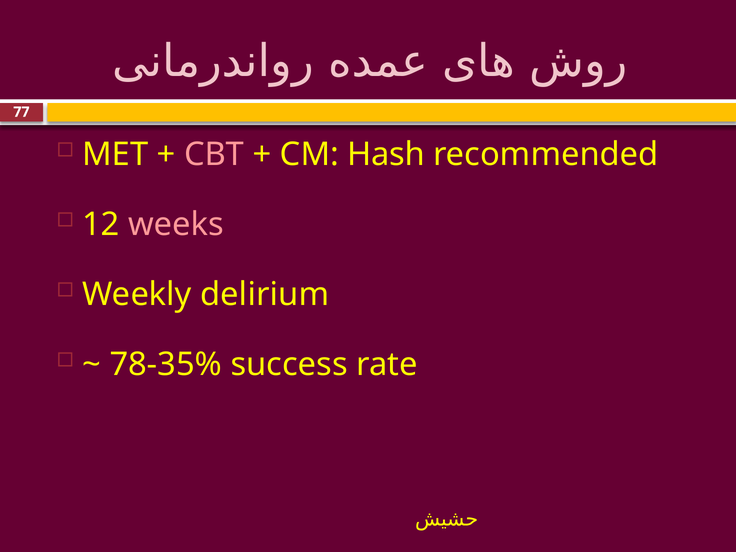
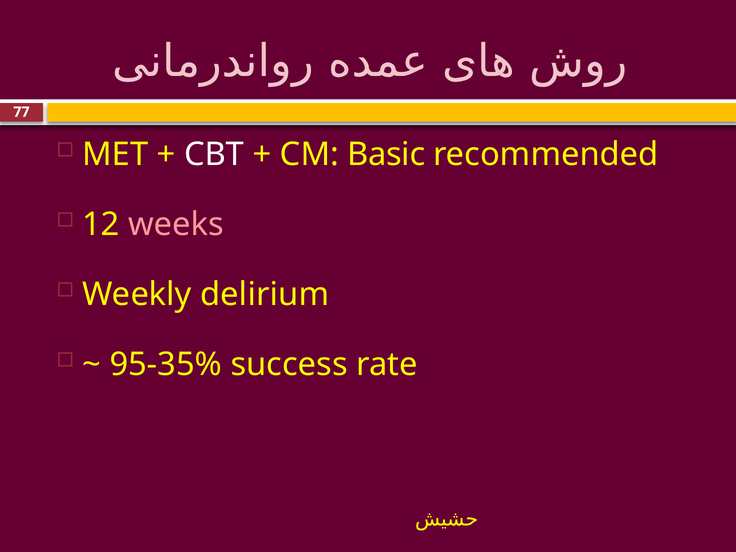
CBT colour: pink -> white
Hash: Hash -> Basic
78-35%: 78-35% -> 95-35%
